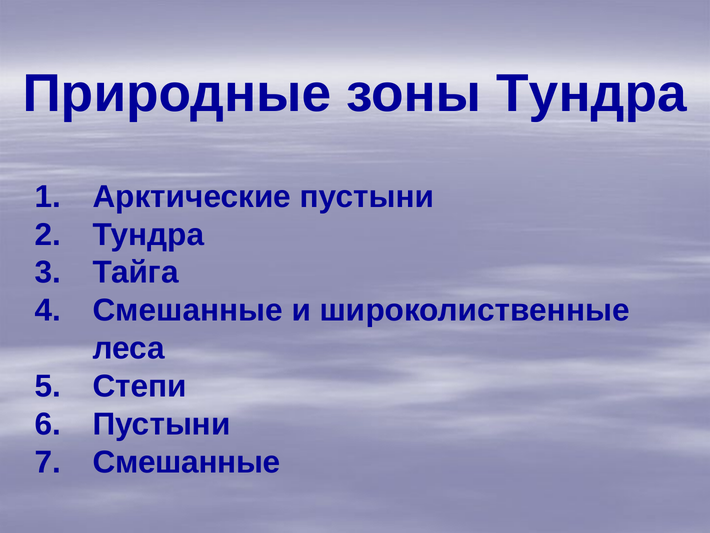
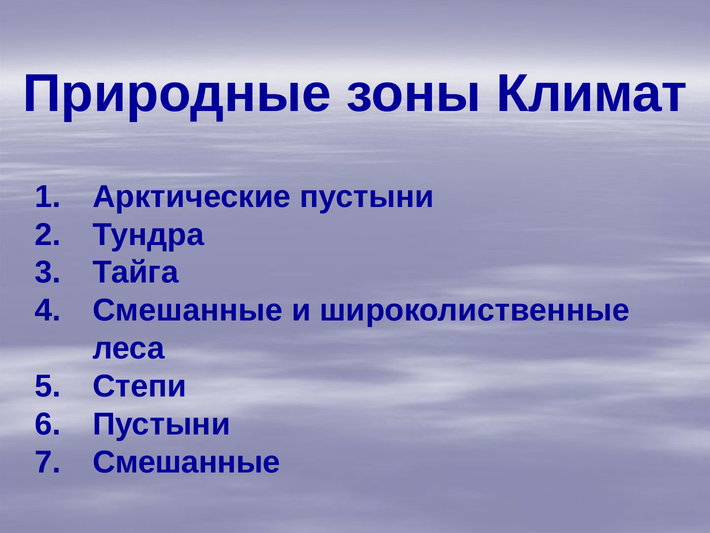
зоны Тундра: Тундра -> Климат
